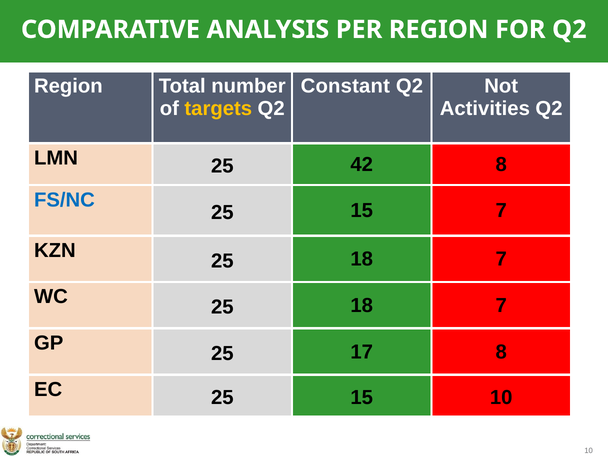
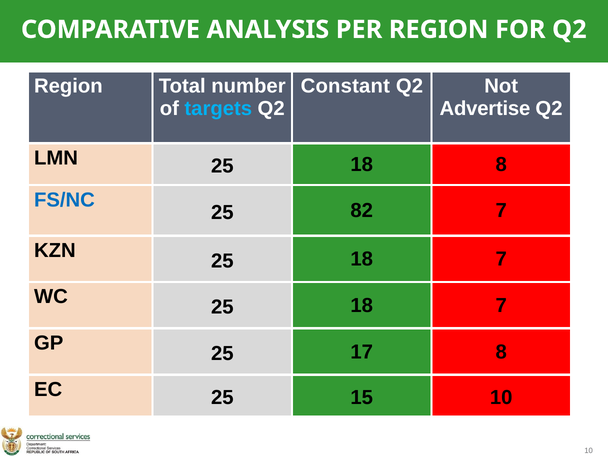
targets colour: yellow -> light blue
Activities: Activities -> Advertise
LMN 25 42: 42 -> 18
15 at (362, 211): 15 -> 82
